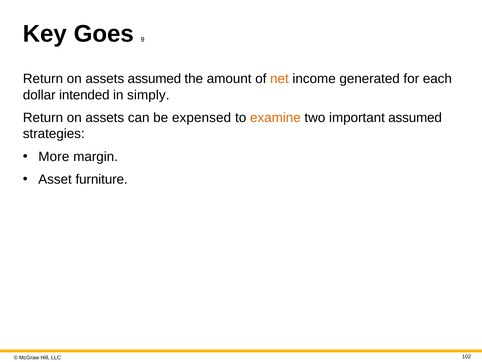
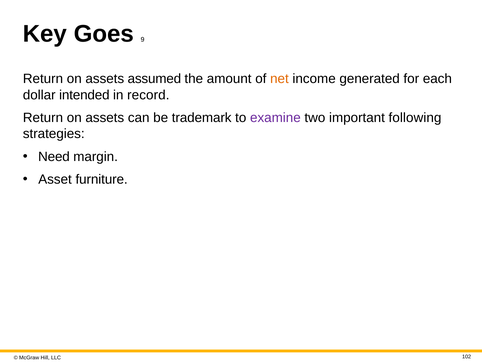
simply: simply -> record
expensed: expensed -> trademark
examine colour: orange -> purple
important assumed: assumed -> following
More: More -> Need
